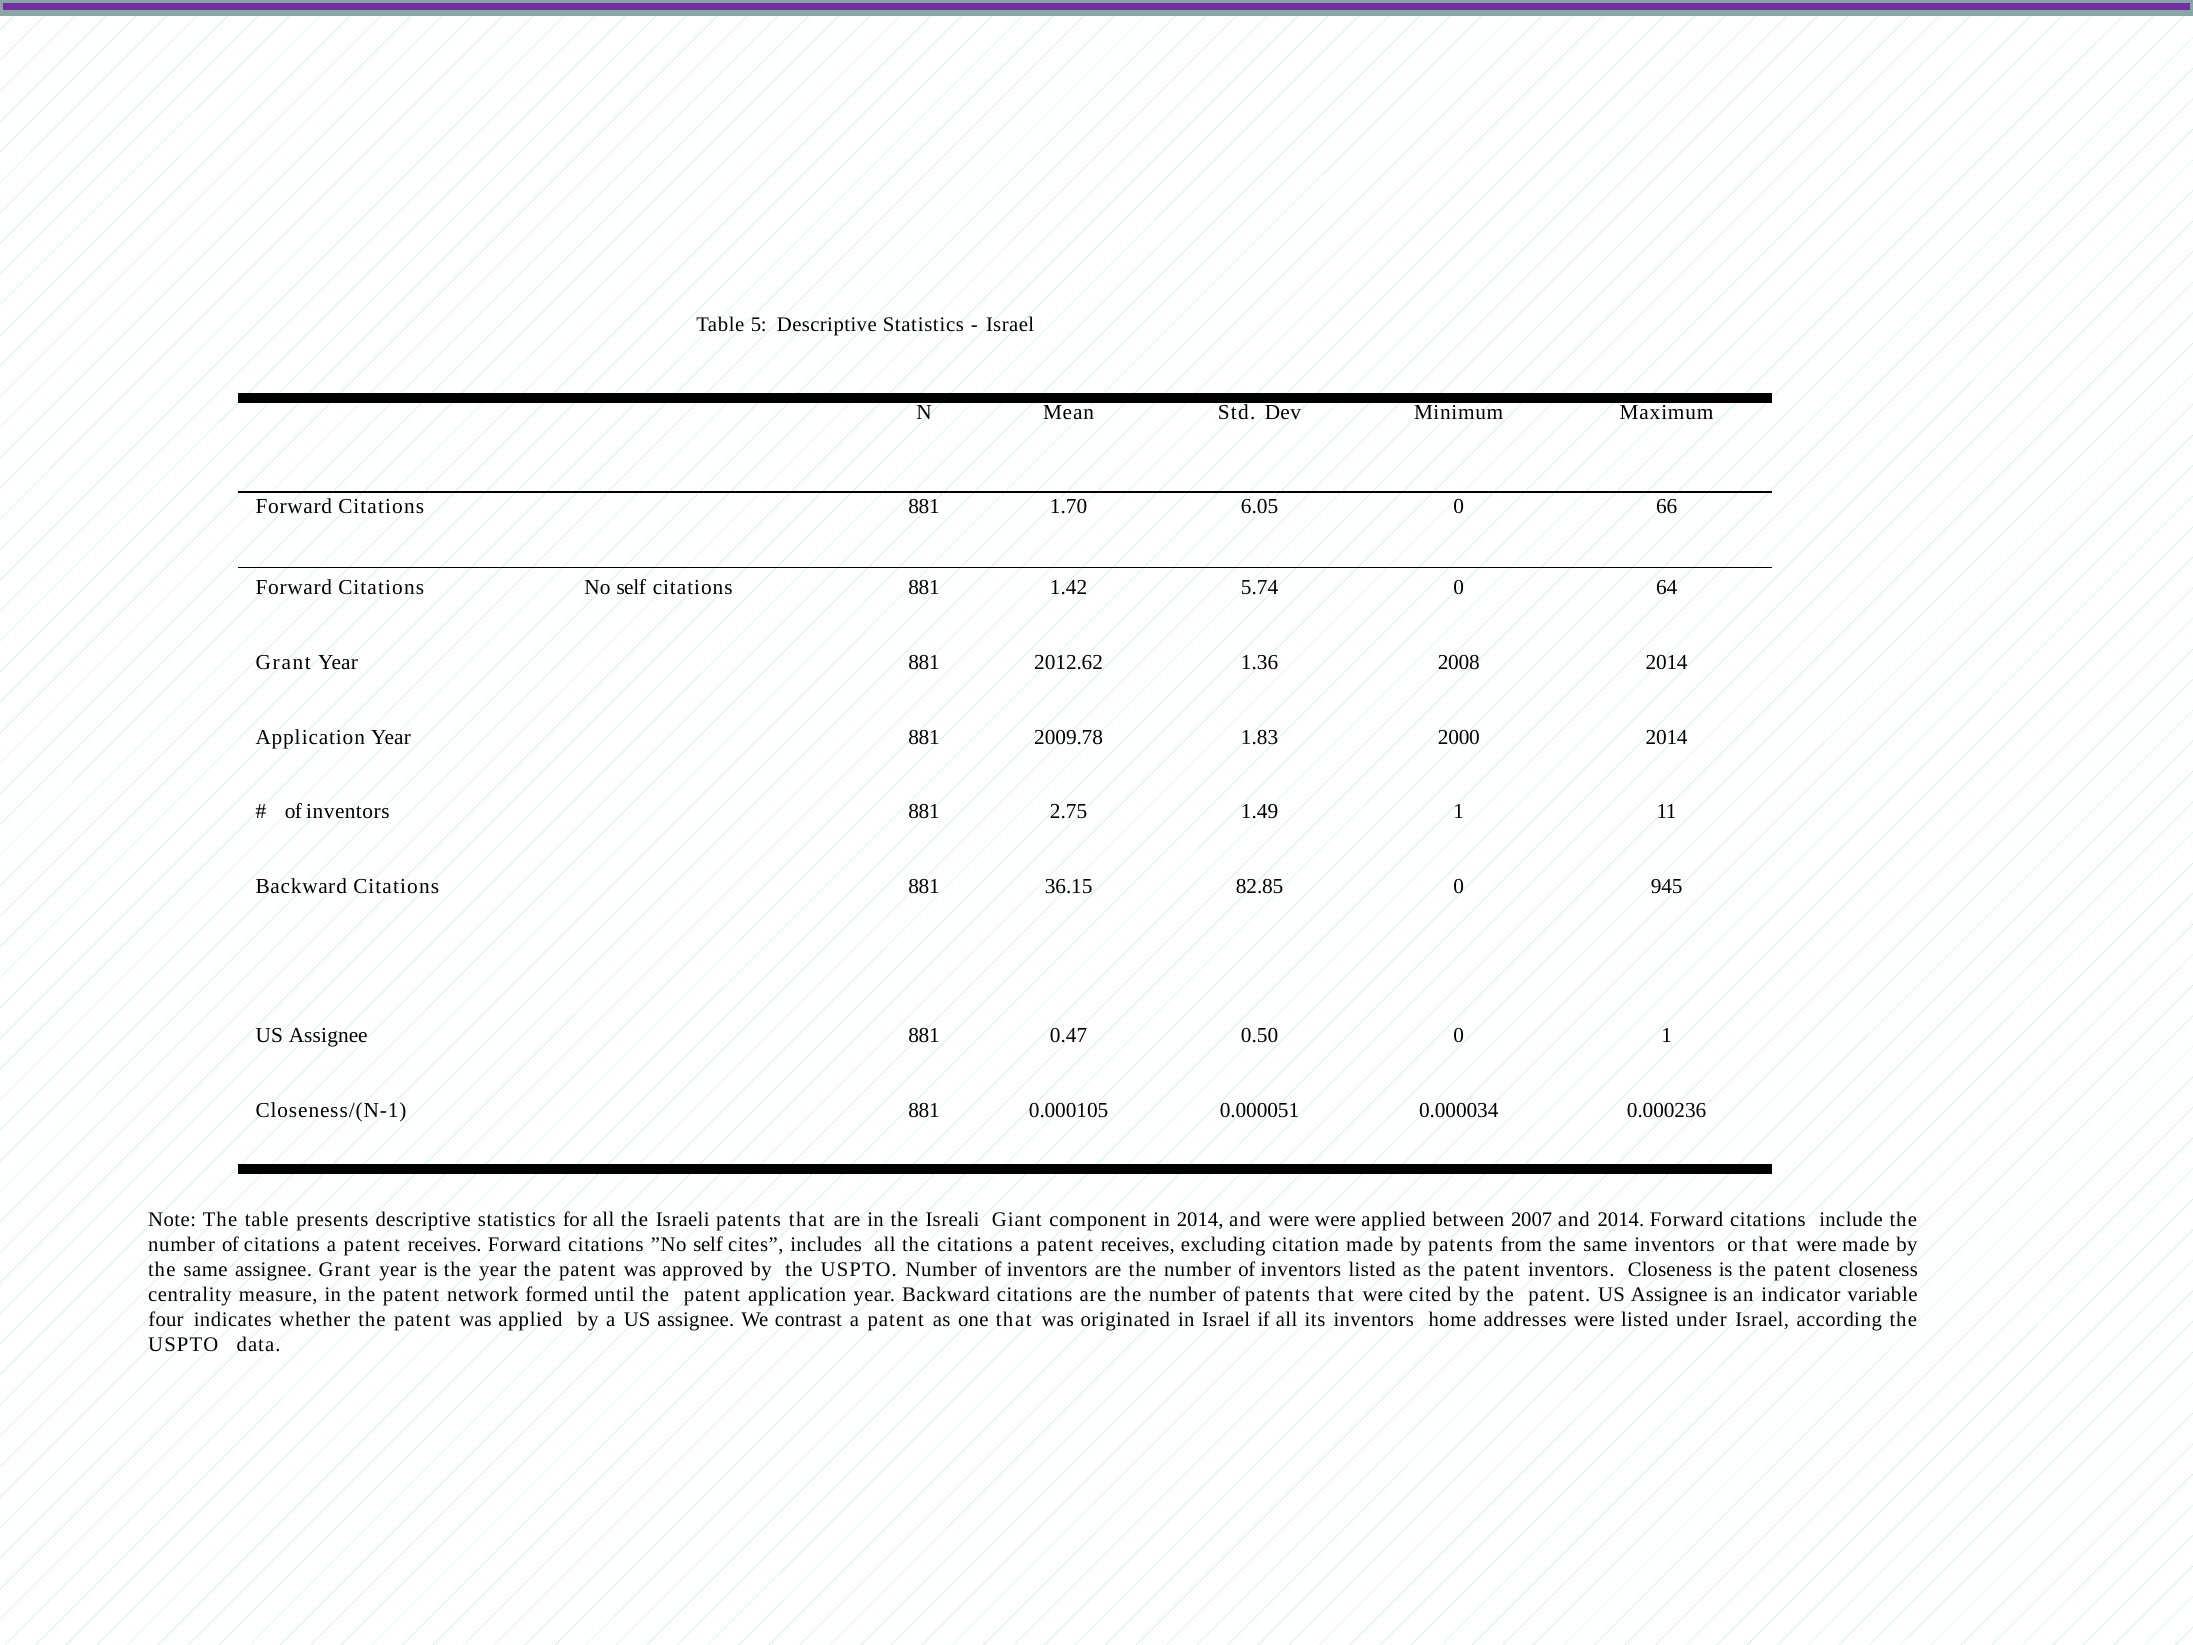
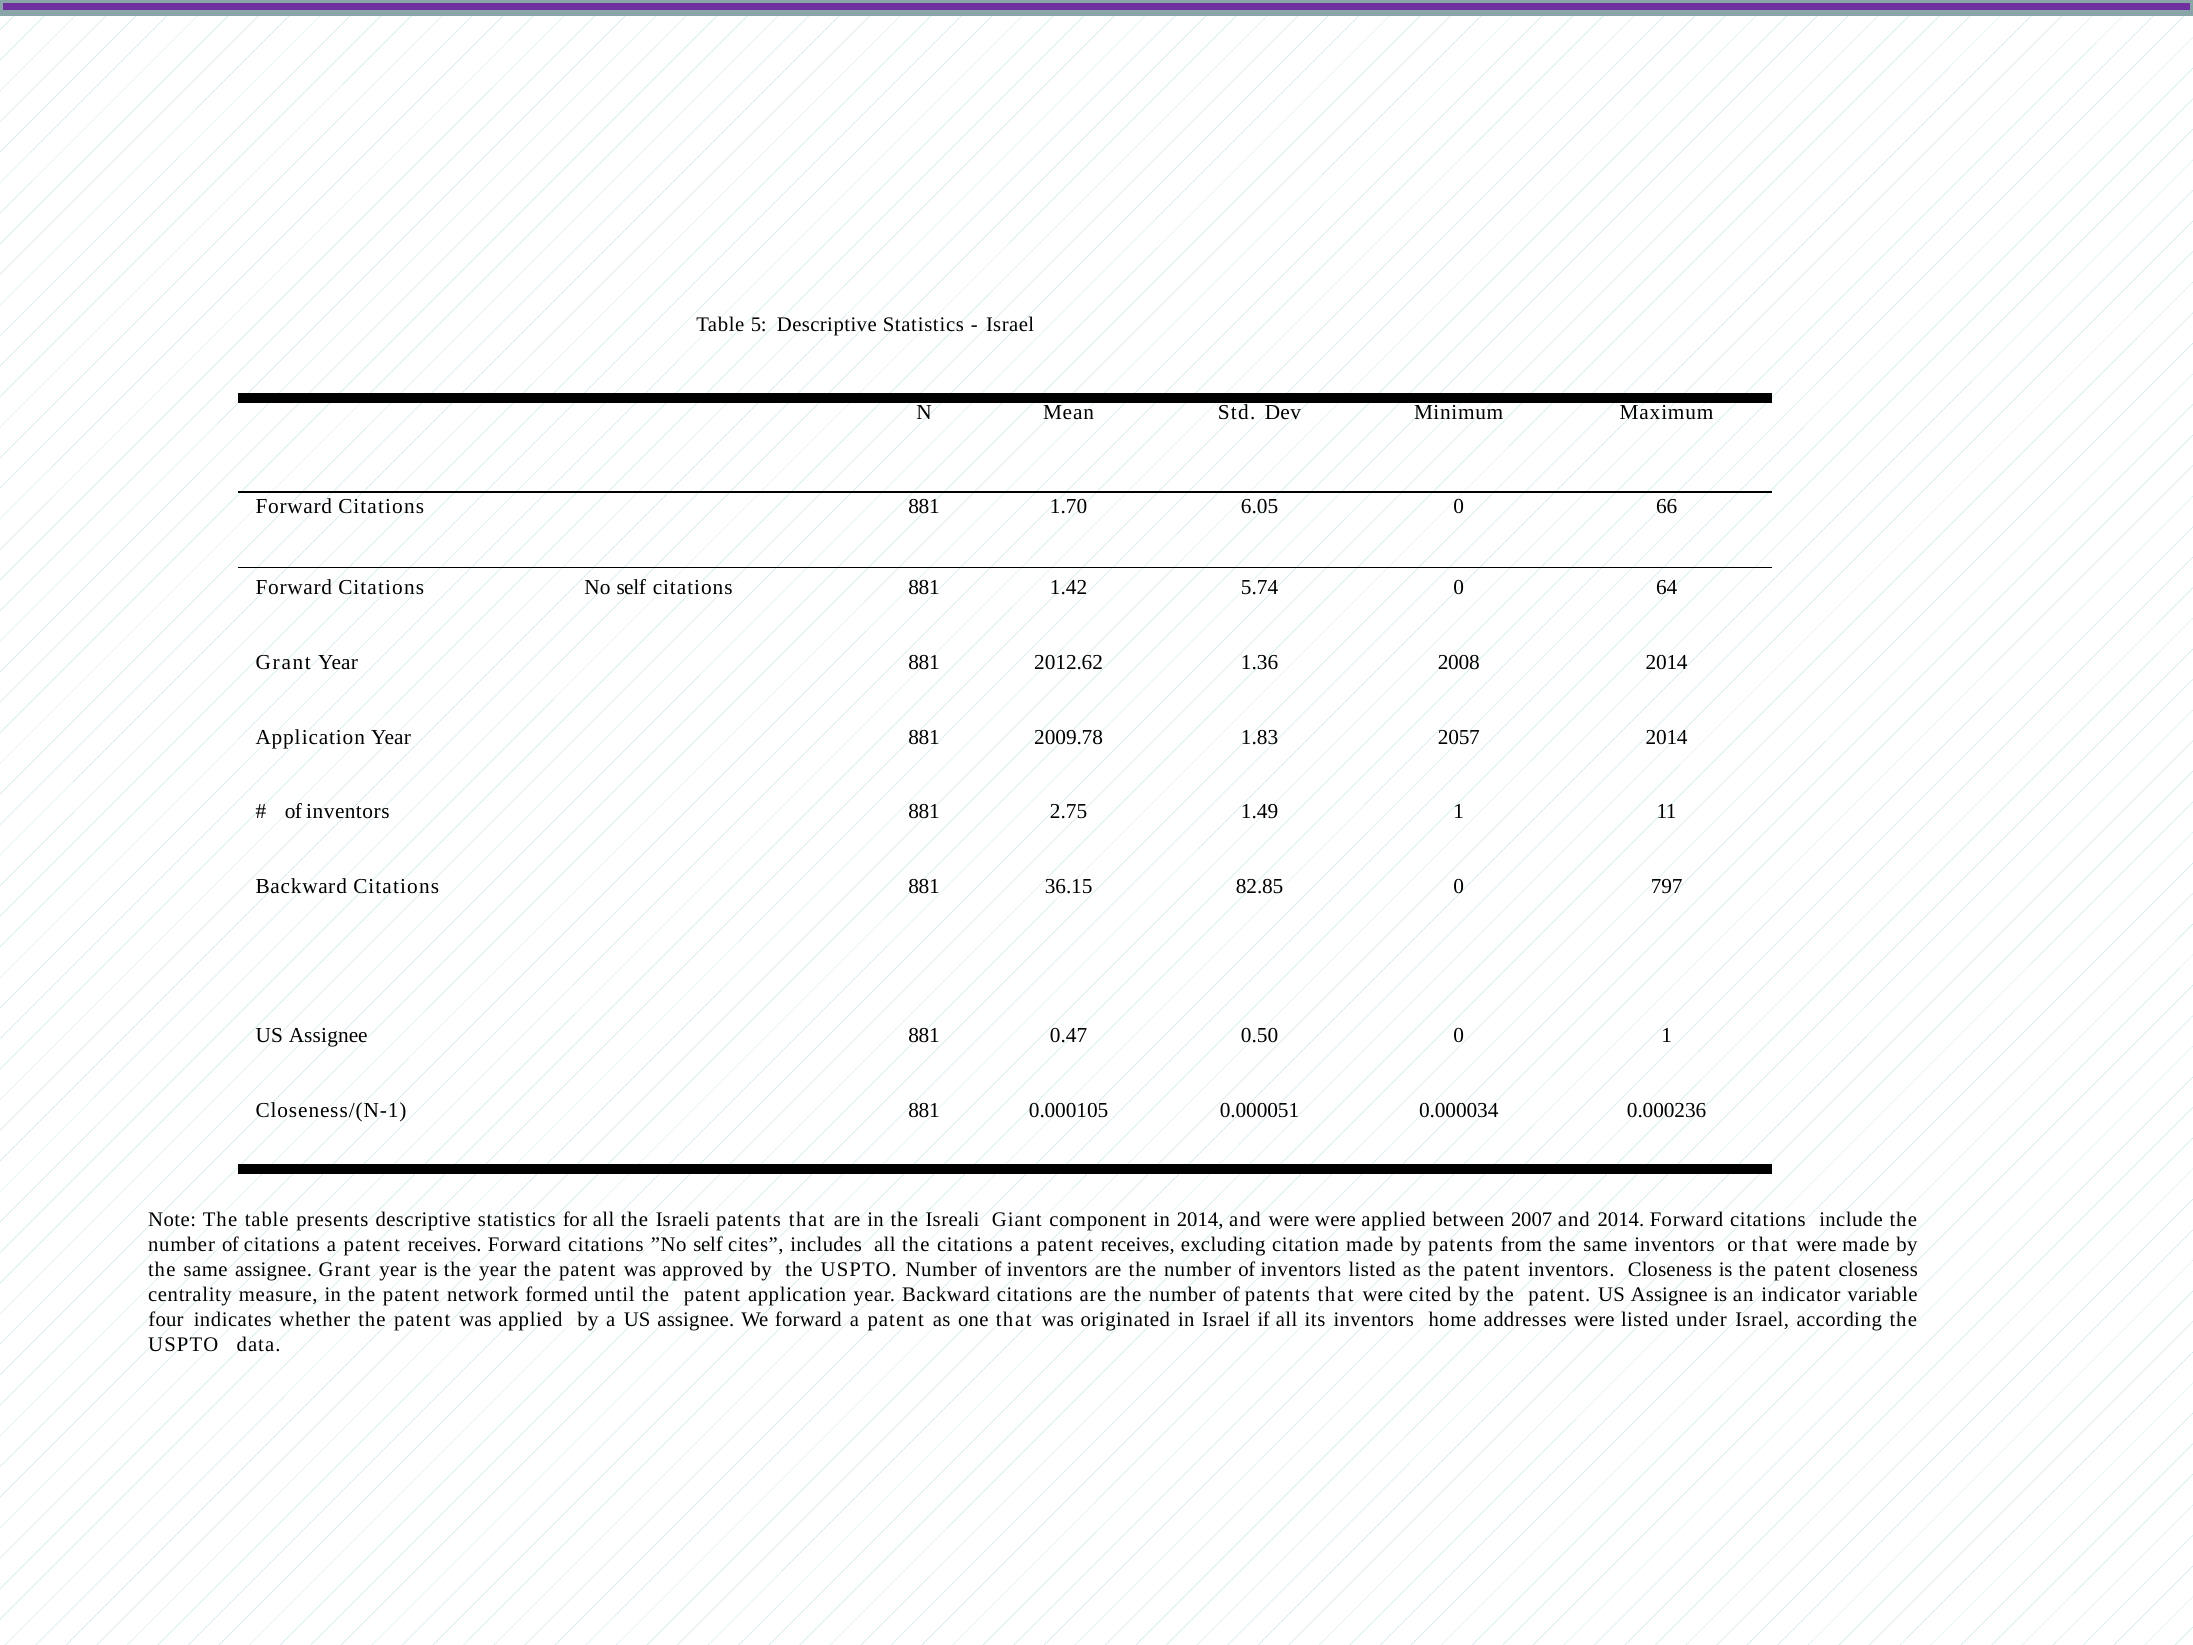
2000: 2000 -> 2057
945: 945 -> 797
We contrast: contrast -> forward
